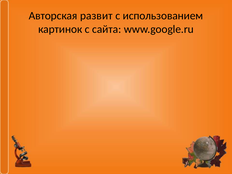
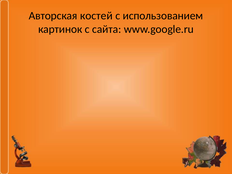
развит: развит -> костей
